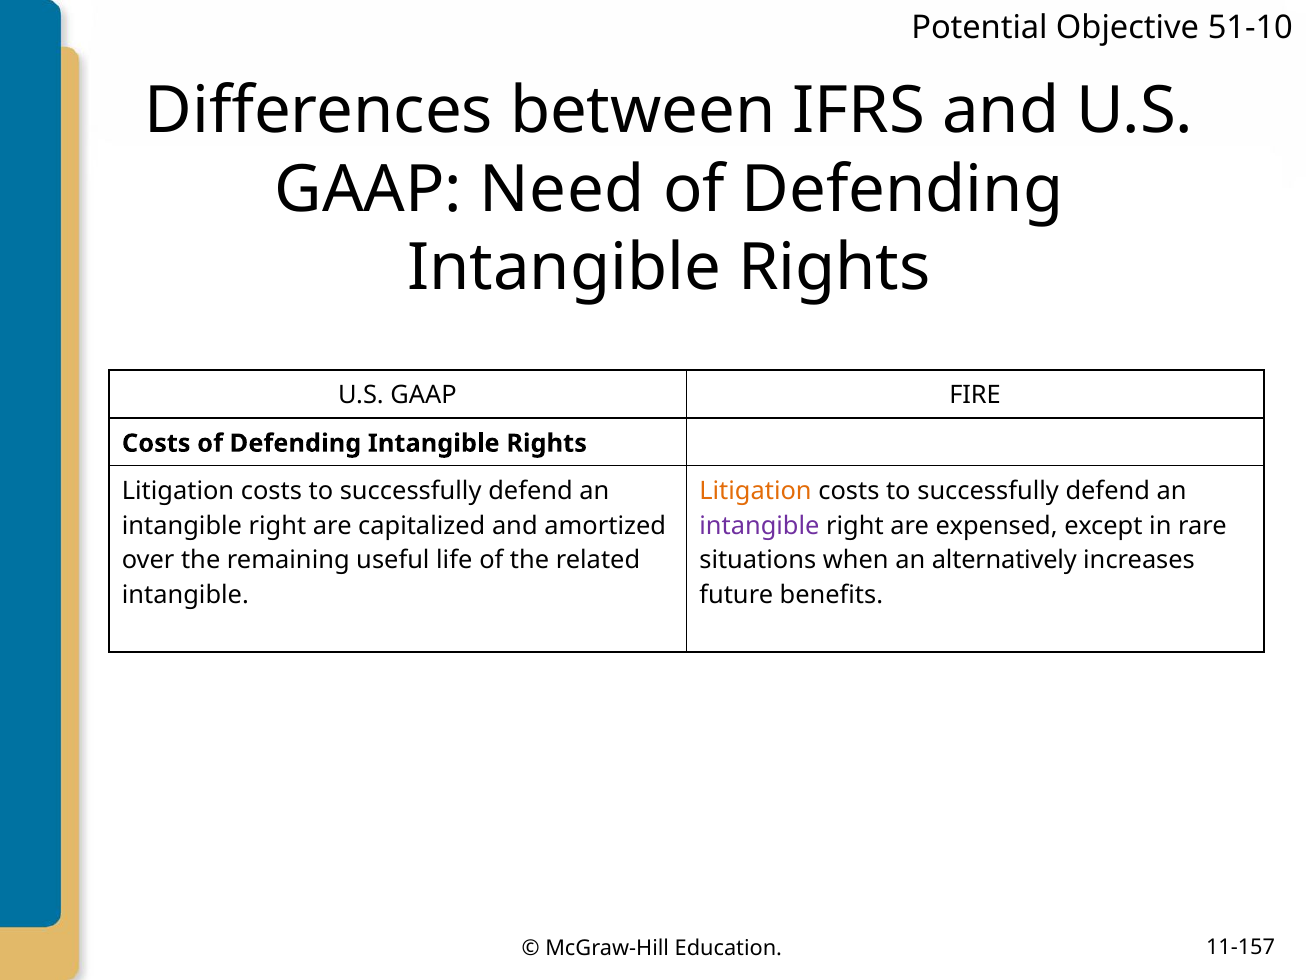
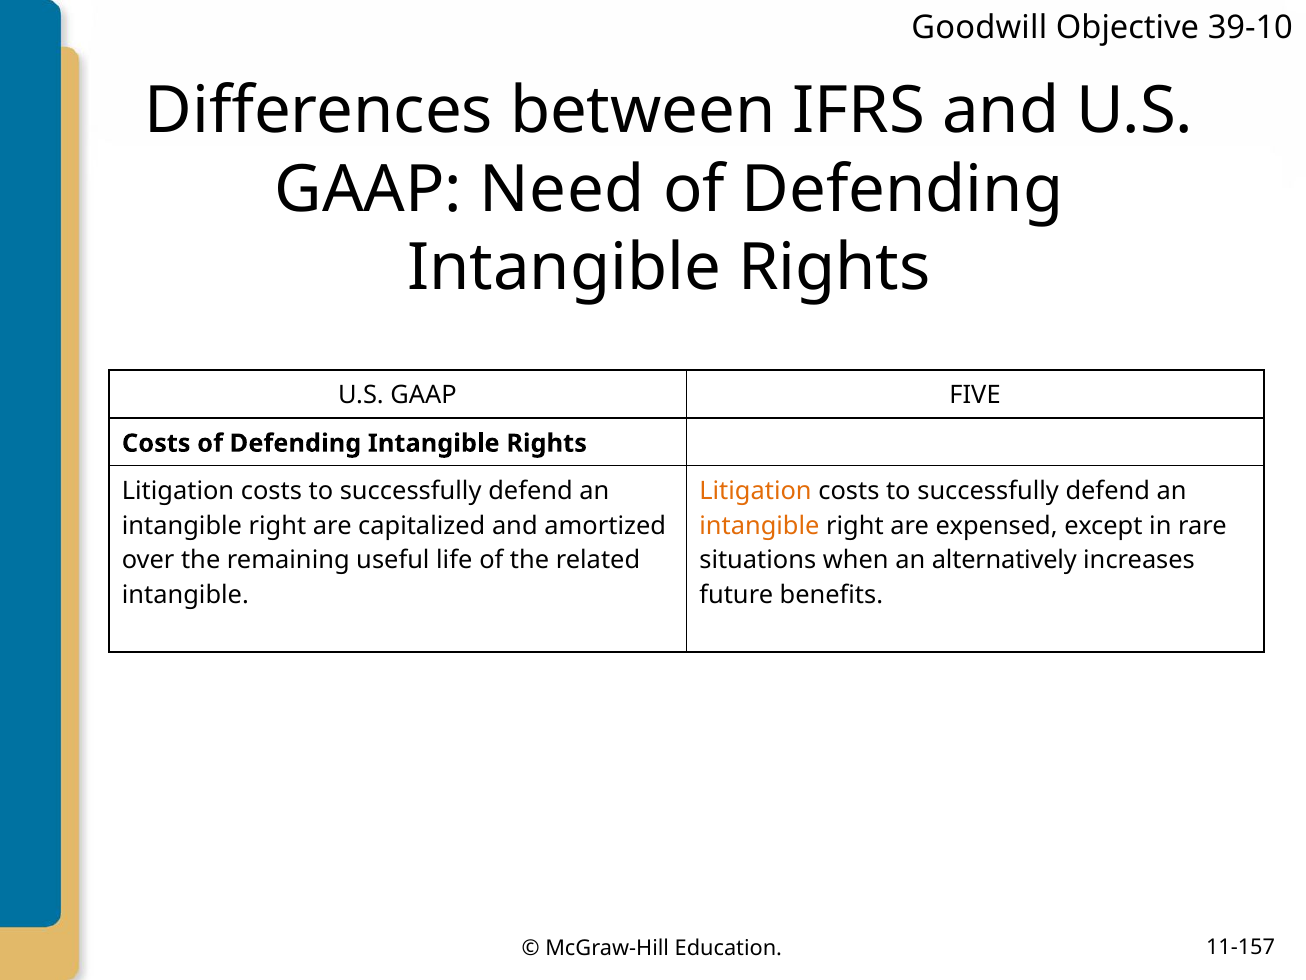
Potential: Potential -> Goodwill
51-10: 51-10 -> 39-10
FIRE: FIRE -> FIVE
intangible at (759, 525) colour: purple -> orange
